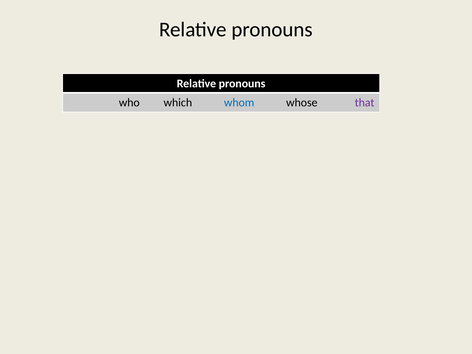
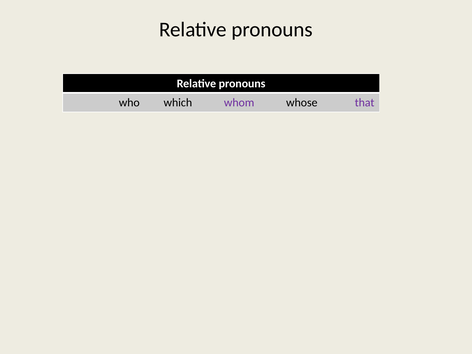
whom colour: blue -> purple
